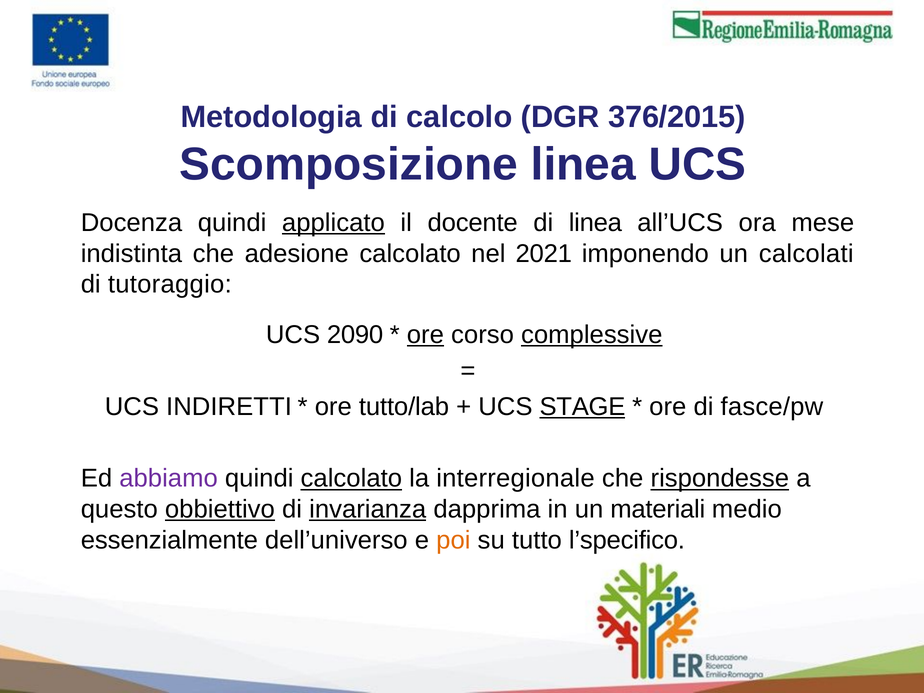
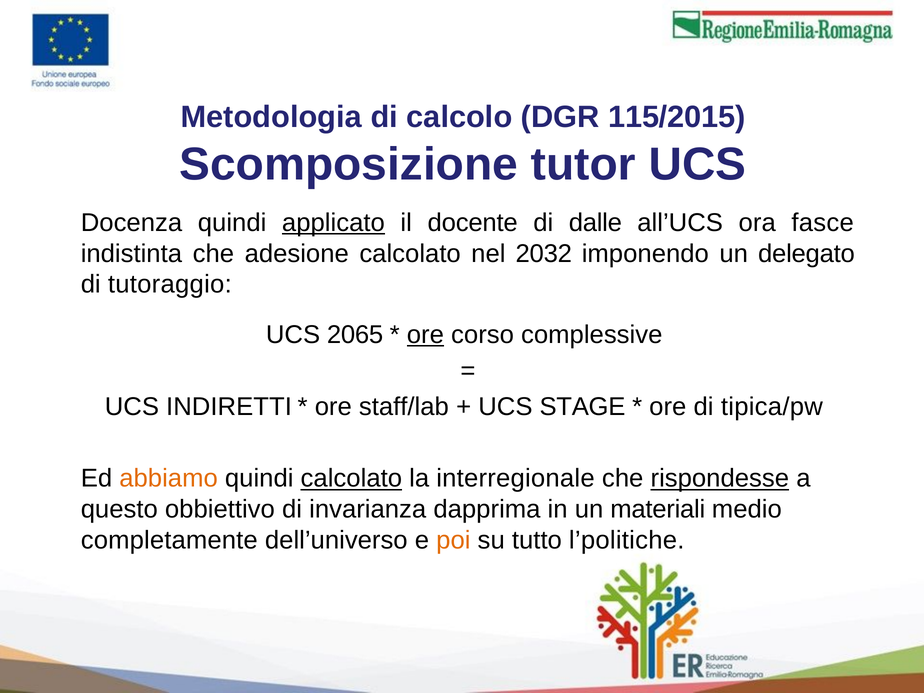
376/2015: 376/2015 -> 115/2015
Scomposizione linea: linea -> tutor
di linea: linea -> dalle
mese: mese -> fasce
2021: 2021 -> 2032
calcolati: calcolati -> delegato
2090: 2090 -> 2065
complessive underline: present -> none
tutto/lab: tutto/lab -> staff/lab
STAGE underline: present -> none
fasce/pw: fasce/pw -> tipica/pw
abbiamo colour: purple -> orange
obbiettivo underline: present -> none
invarianza underline: present -> none
essenzialmente: essenzialmente -> completamente
l’specifico: l’specifico -> l’politiche
